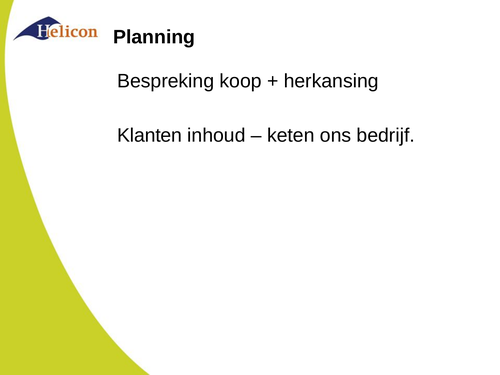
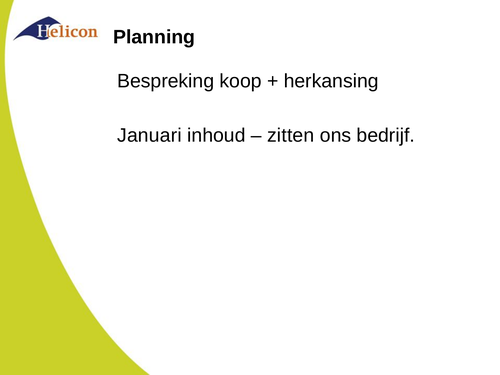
Klanten: Klanten -> Januari
keten: keten -> zitten
